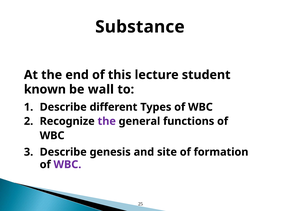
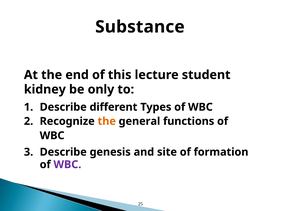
known: known -> kidney
wall: wall -> only
the at (107, 121) colour: purple -> orange
